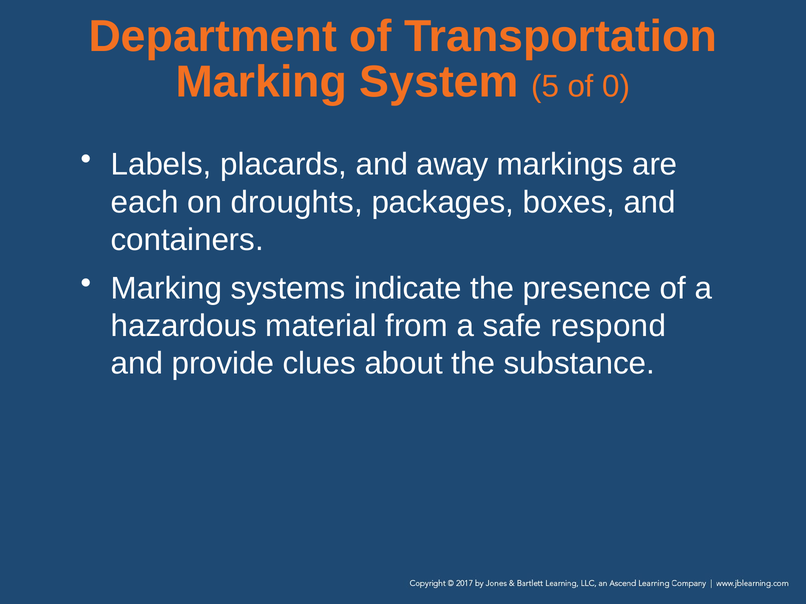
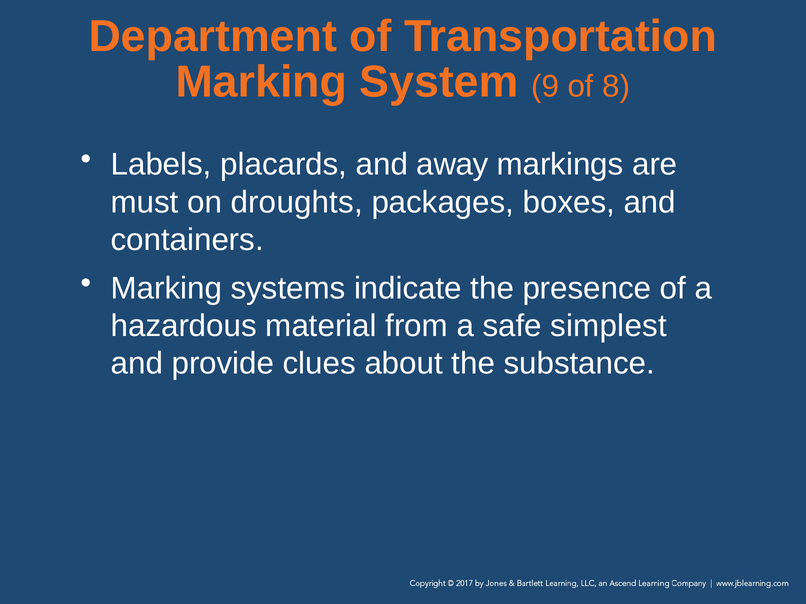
5: 5 -> 9
0: 0 -> 8
each: each -> must
respond: respond -> simplest
